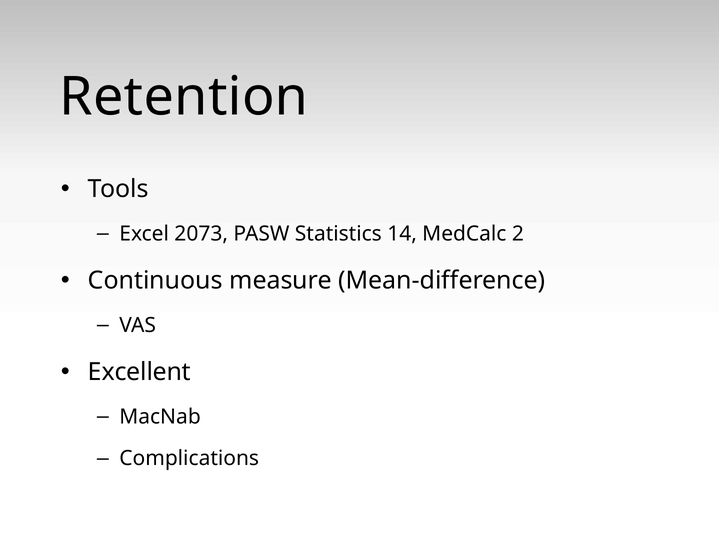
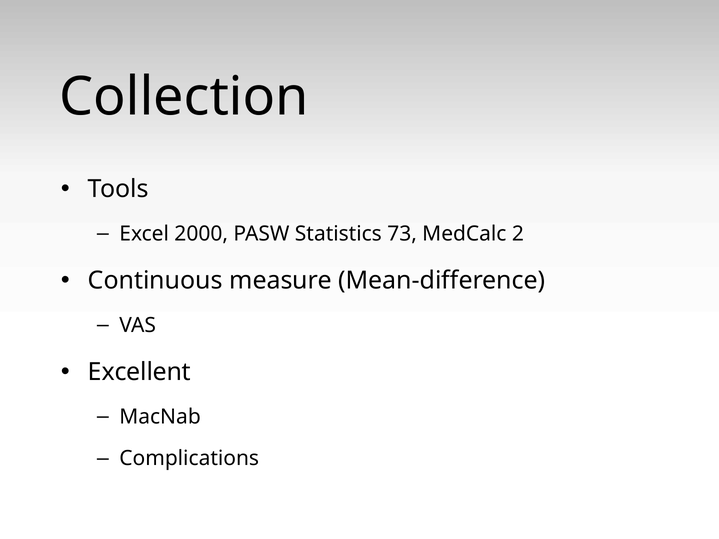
Retention: Retention -> Collection
2073: 2073 -> 2000
14: 14 -> 73
